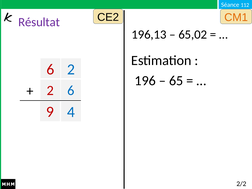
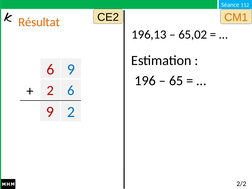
Résultat colour: purple -> orange
2 at (71, 69): 2 -> 9
9 4: 4 -> 2
